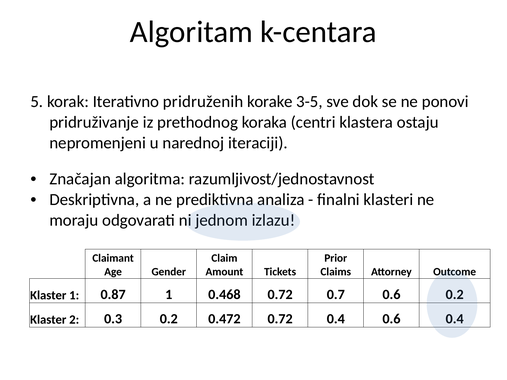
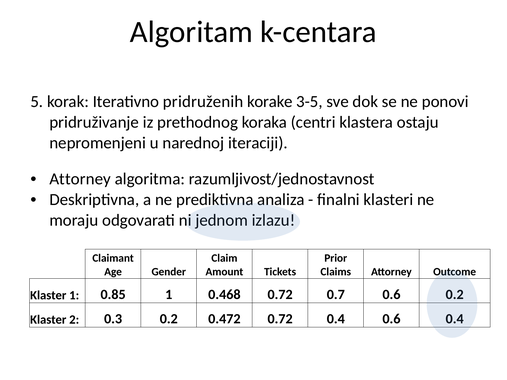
Značajan at (80, 179): Značajan -> Attorney
0.87: 0.87 -> 0.85
